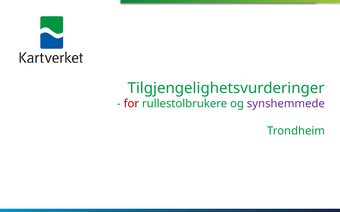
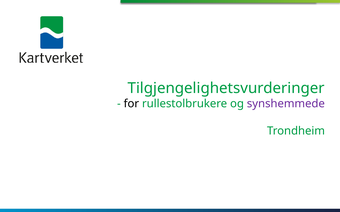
for colour: red -> black
